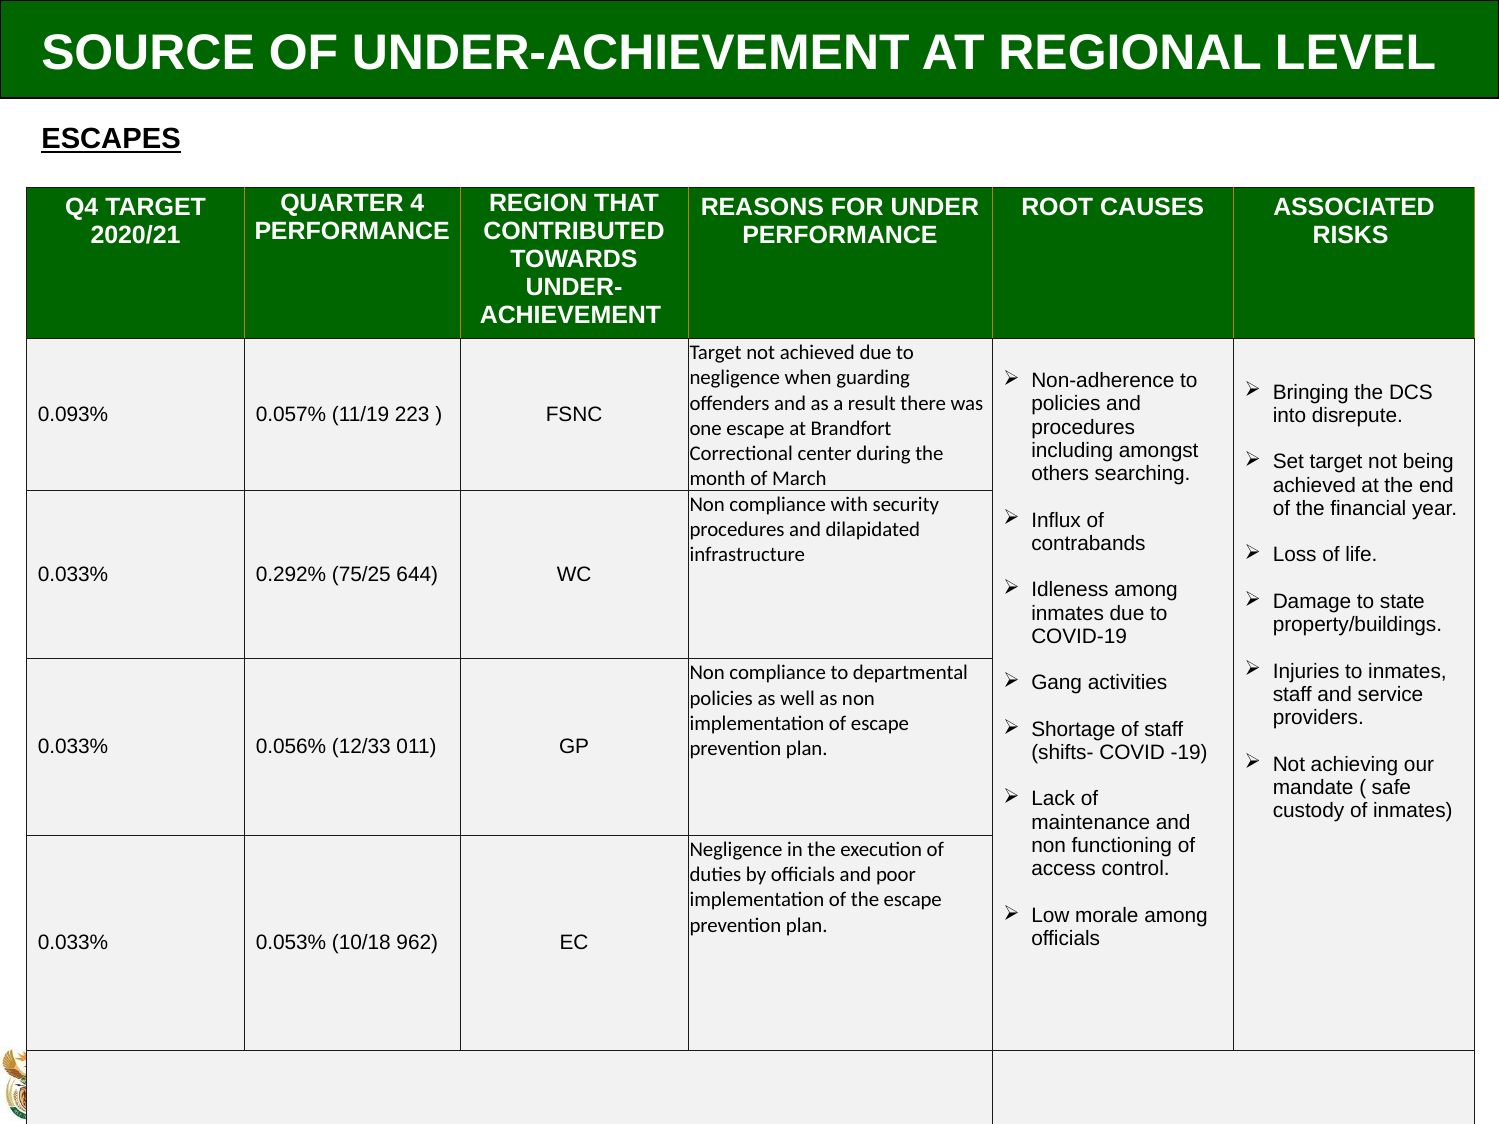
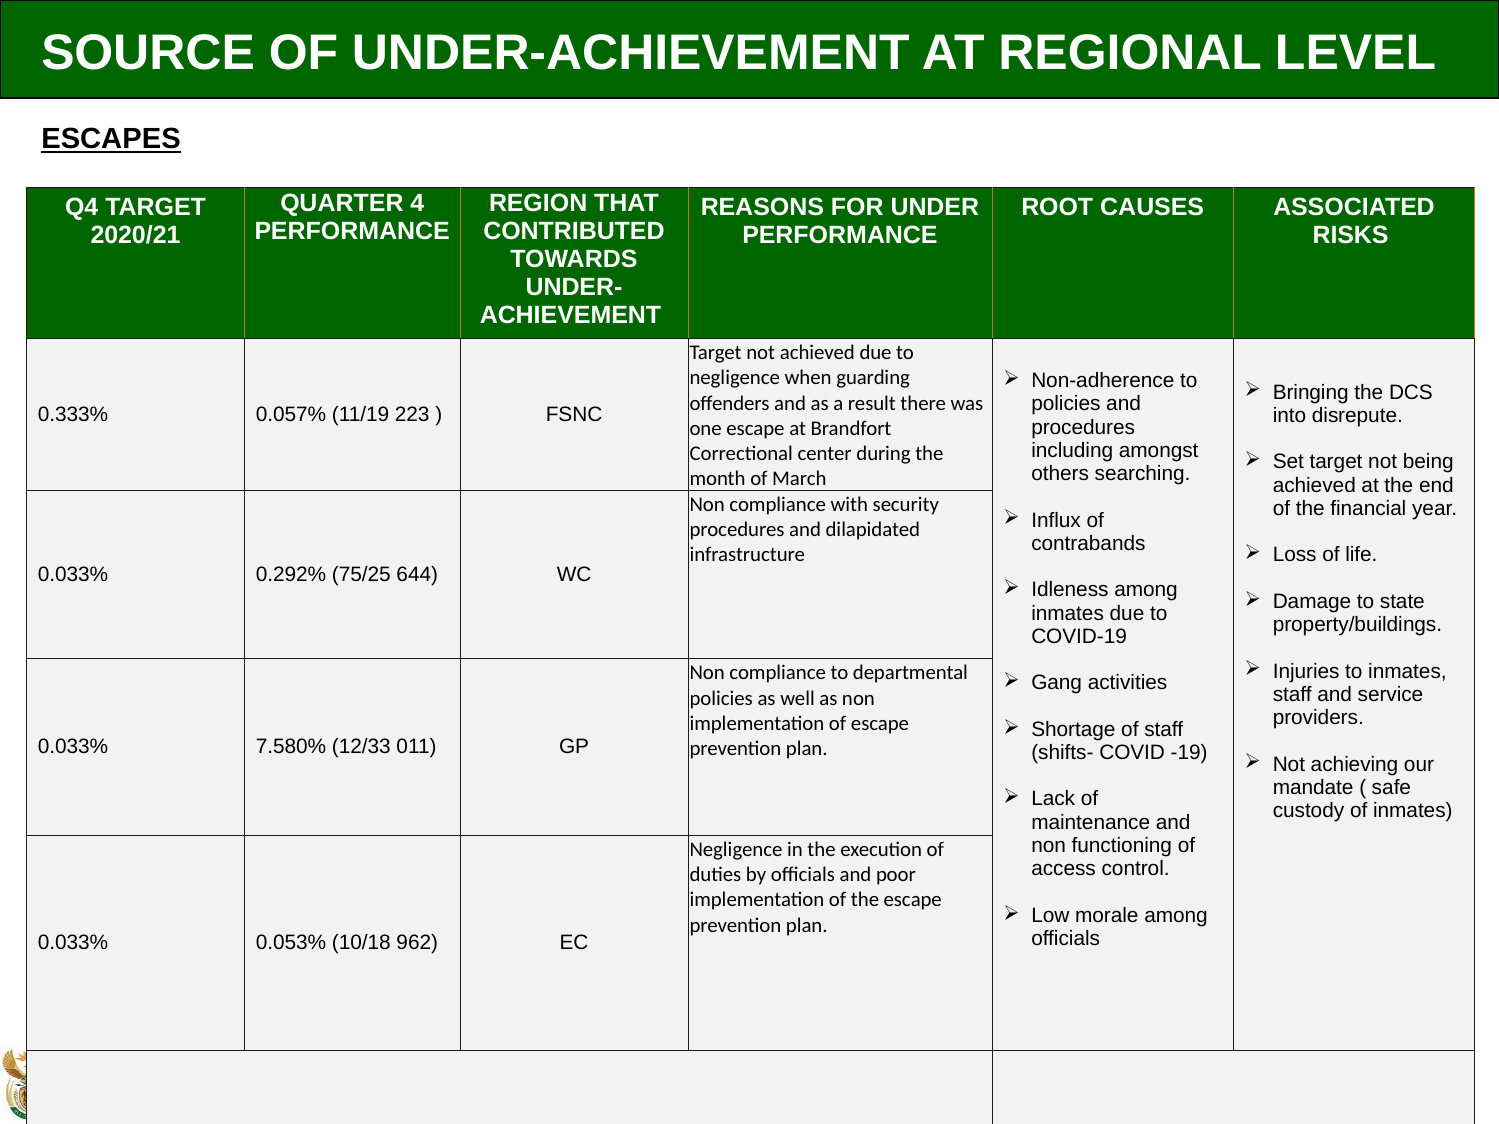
0.093%: 0.093% -> 0.333%
0.056%: 0.056% -> 7.580%
